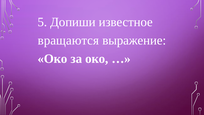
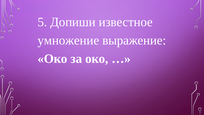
вращаются: вращаются -> умножение
